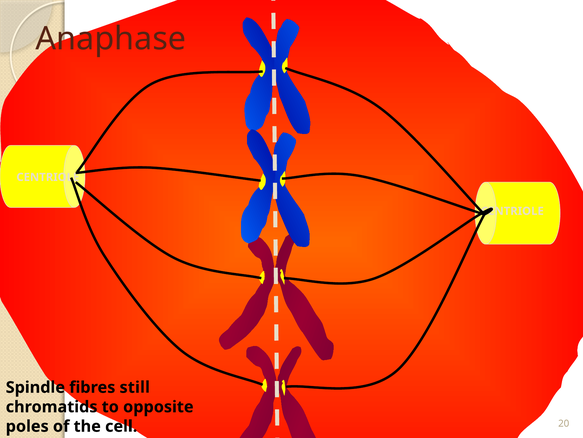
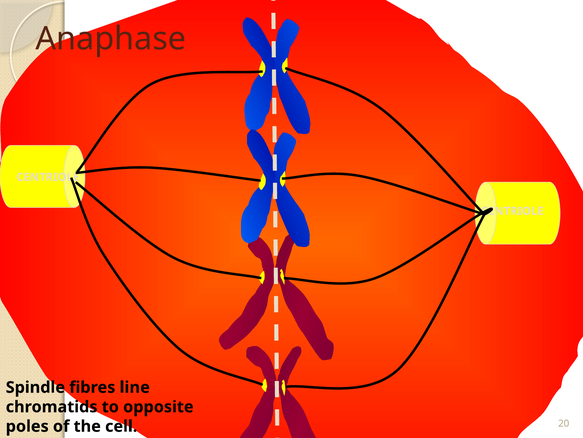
still: still -> line
